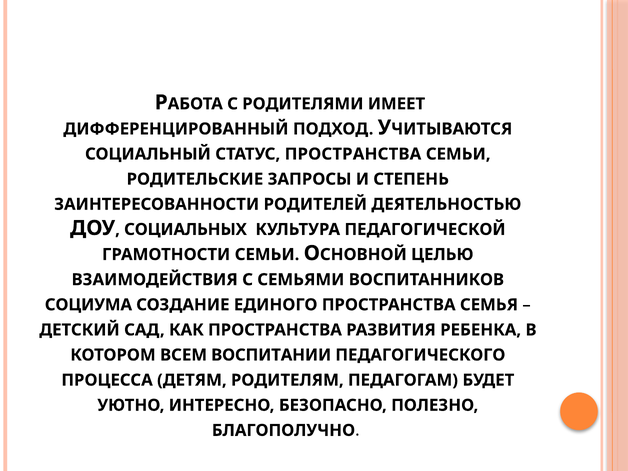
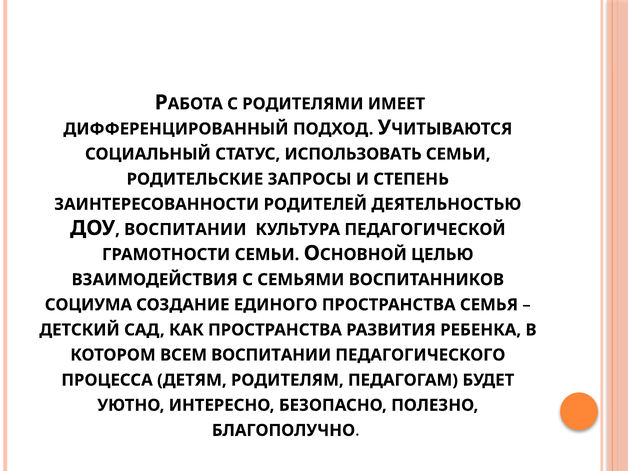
СТАТУС ПРОСТРАНСТВА: ПРОСТРАНСТВА -> ИСПОЛЬЗОВАТЬ
СОЦИАЛЬНЫХ at (185, 229): СОЦИАЛЬНЫХ -> ВОСПИТАНИИ
